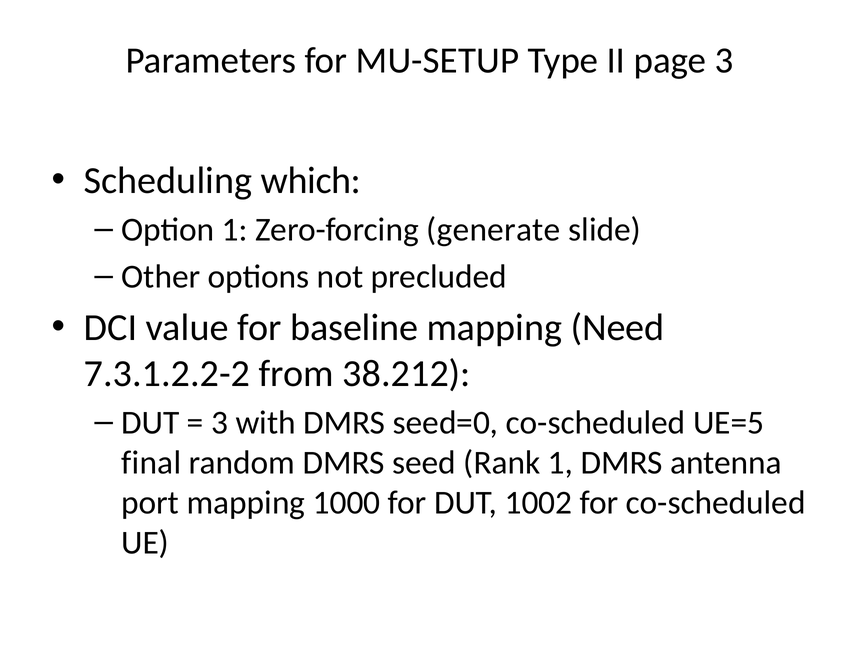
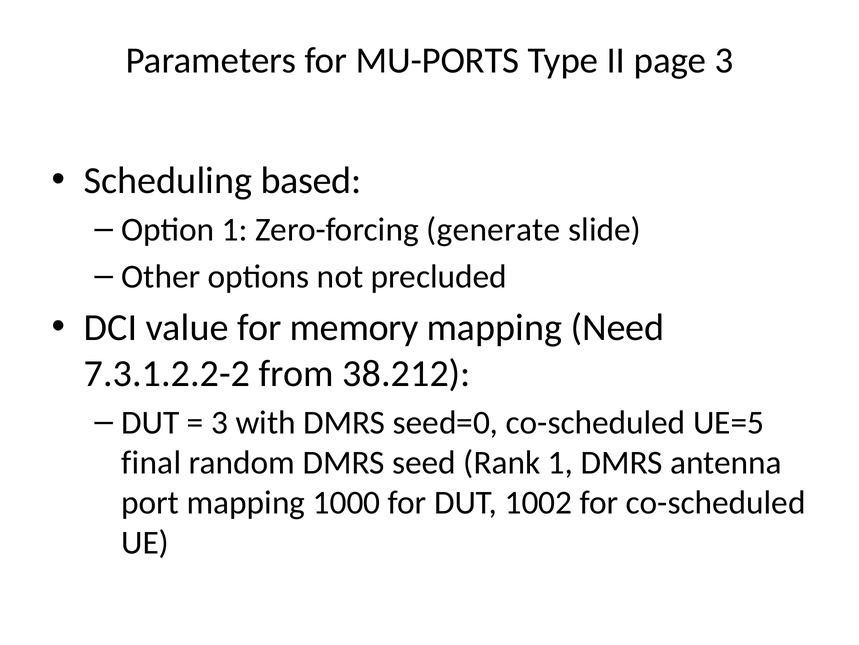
MU-SETUP: MU-SETUP -> MU-PORTS
which: which -> based
baseline: baseline -> memory
